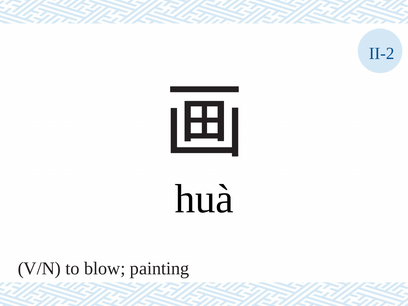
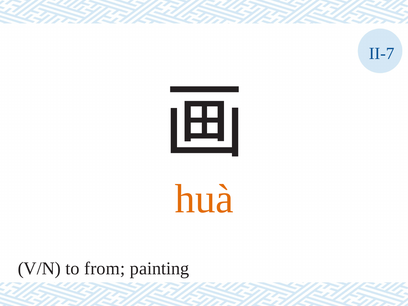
II-2: II-2 -> II-7
huà colour: black -> orange
blow: blow -> from
